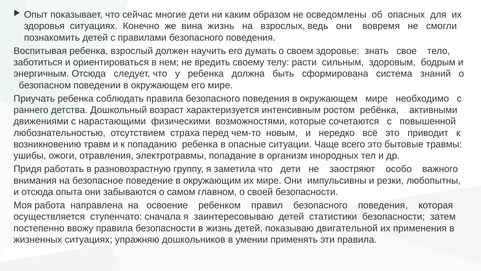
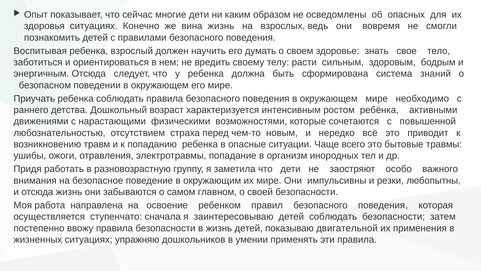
отсюда опыта: опыта -> жизнь
детей статистики: статистики -> соблюдать
